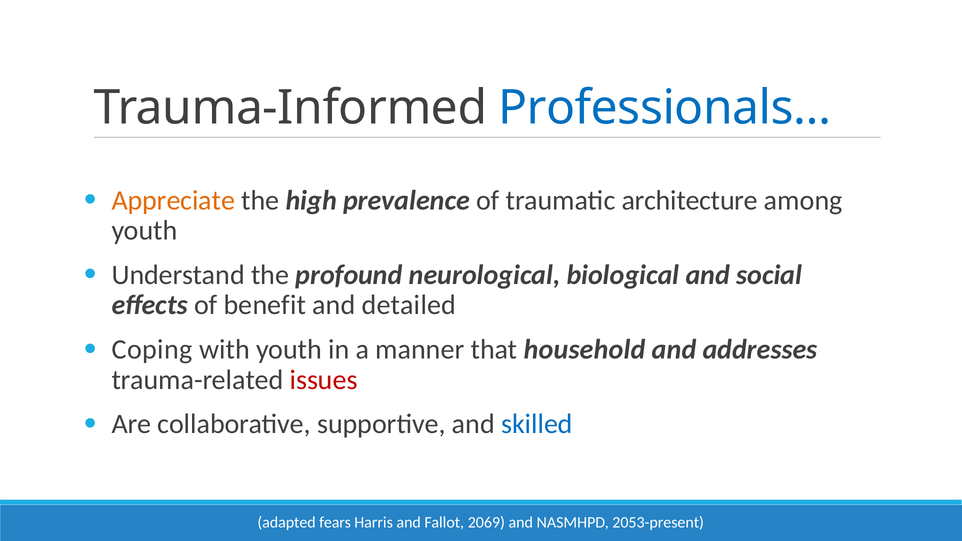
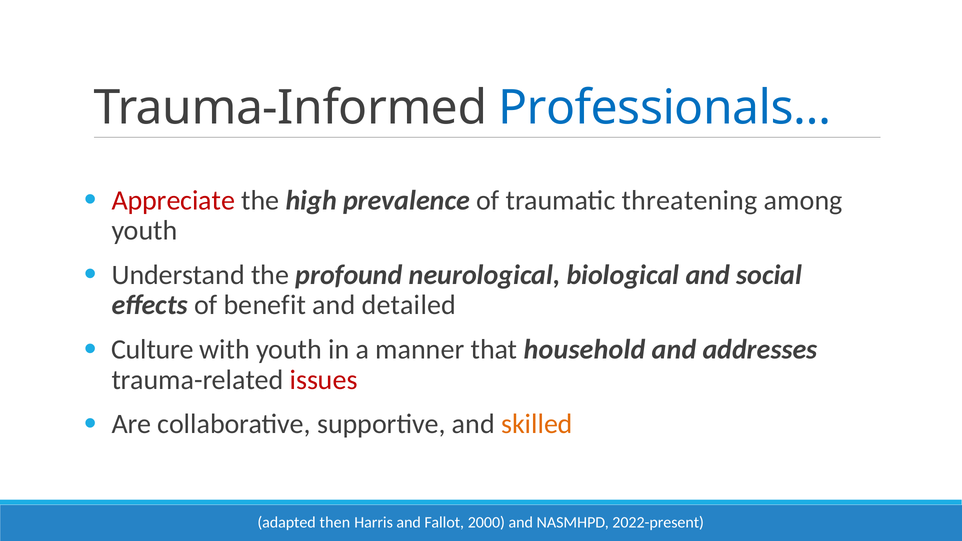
Appreciate colour: orange -> red
architecture: architecture -> threatening
Coping: Coping -> Culture
skilled colour: blue -> orange
fears: fears -> then
2069: 2069 -> 2000
2053-present: 2053-present -> 2022-present
